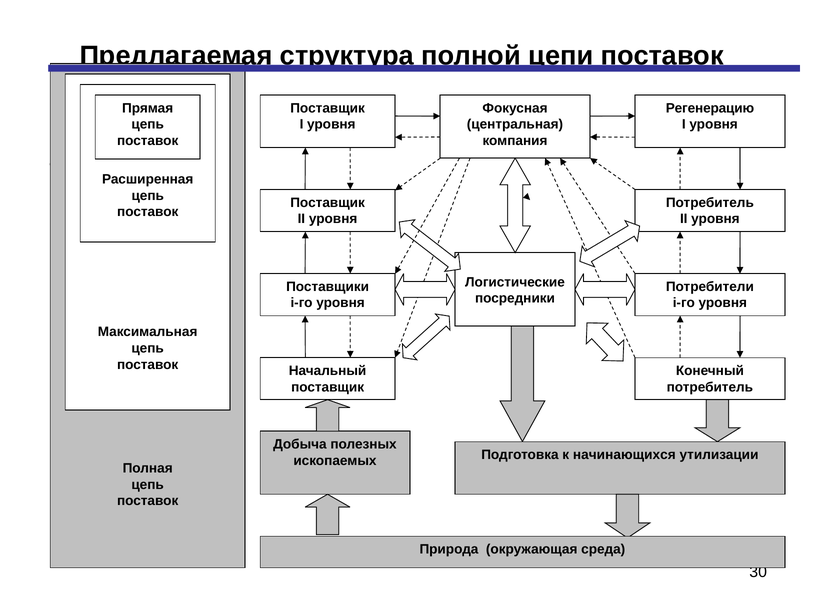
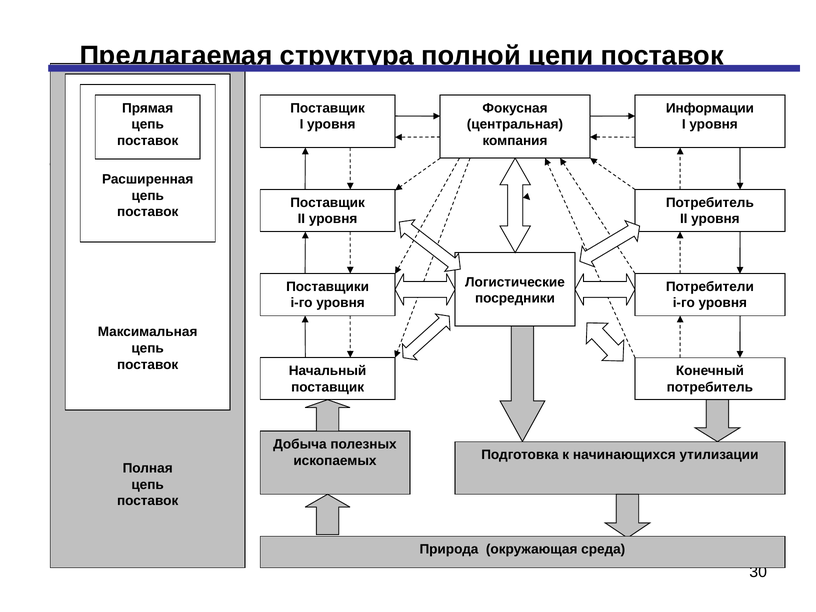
Регенерацию: Регенерацию -> Информации
